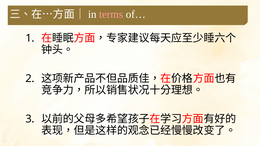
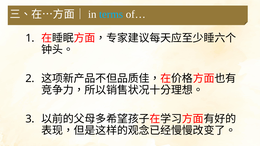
terms colour: pink -> light blue
